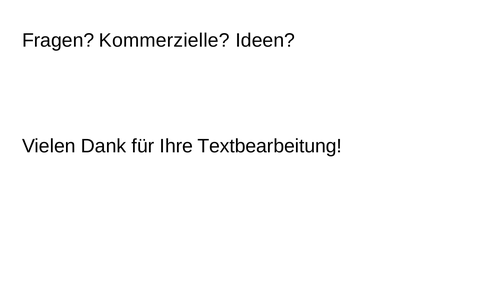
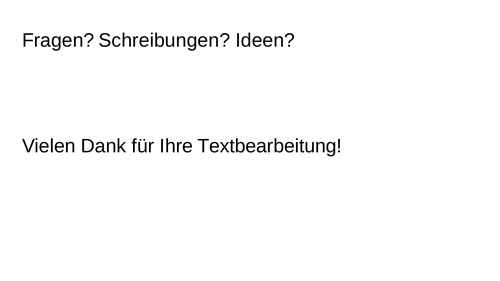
Kommerzielle: Kommerzielle -> Schreibungen
